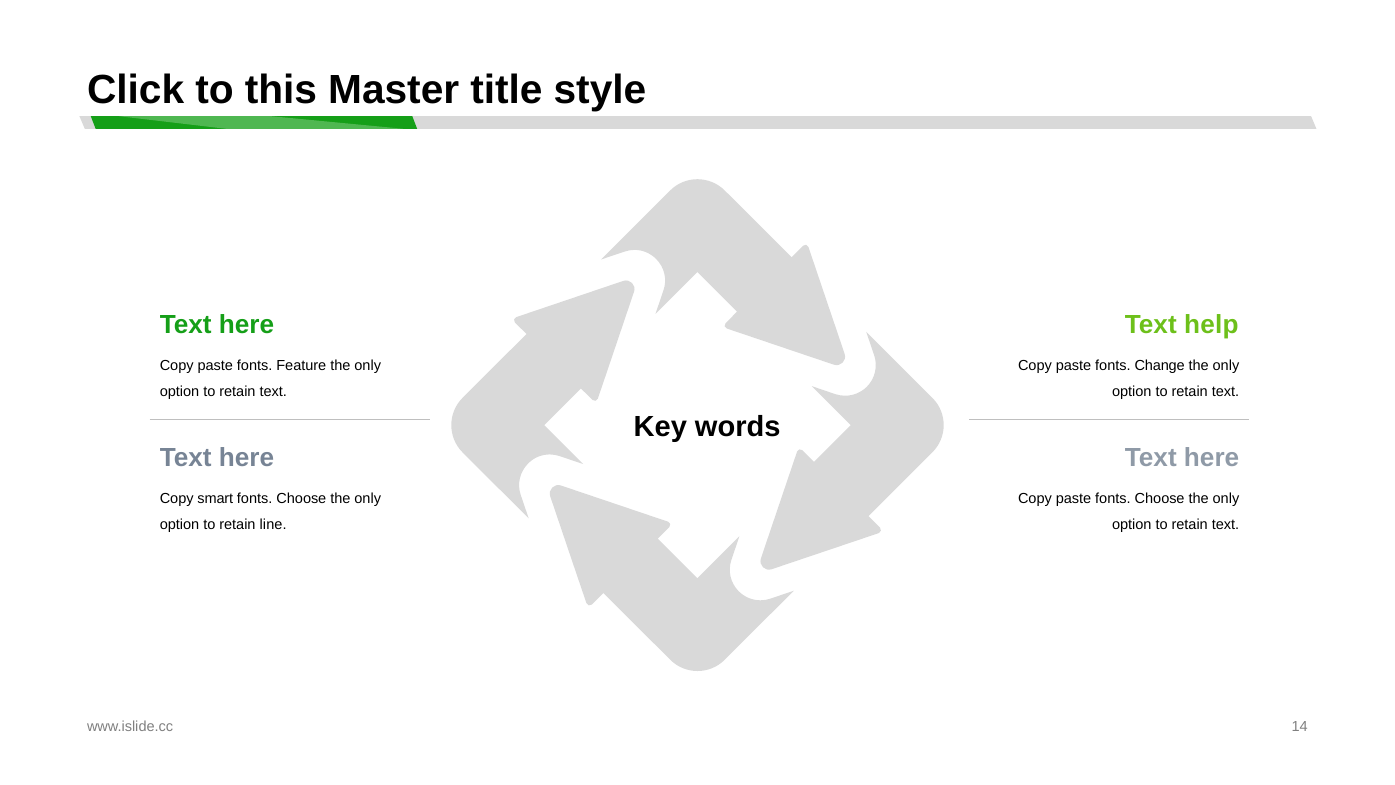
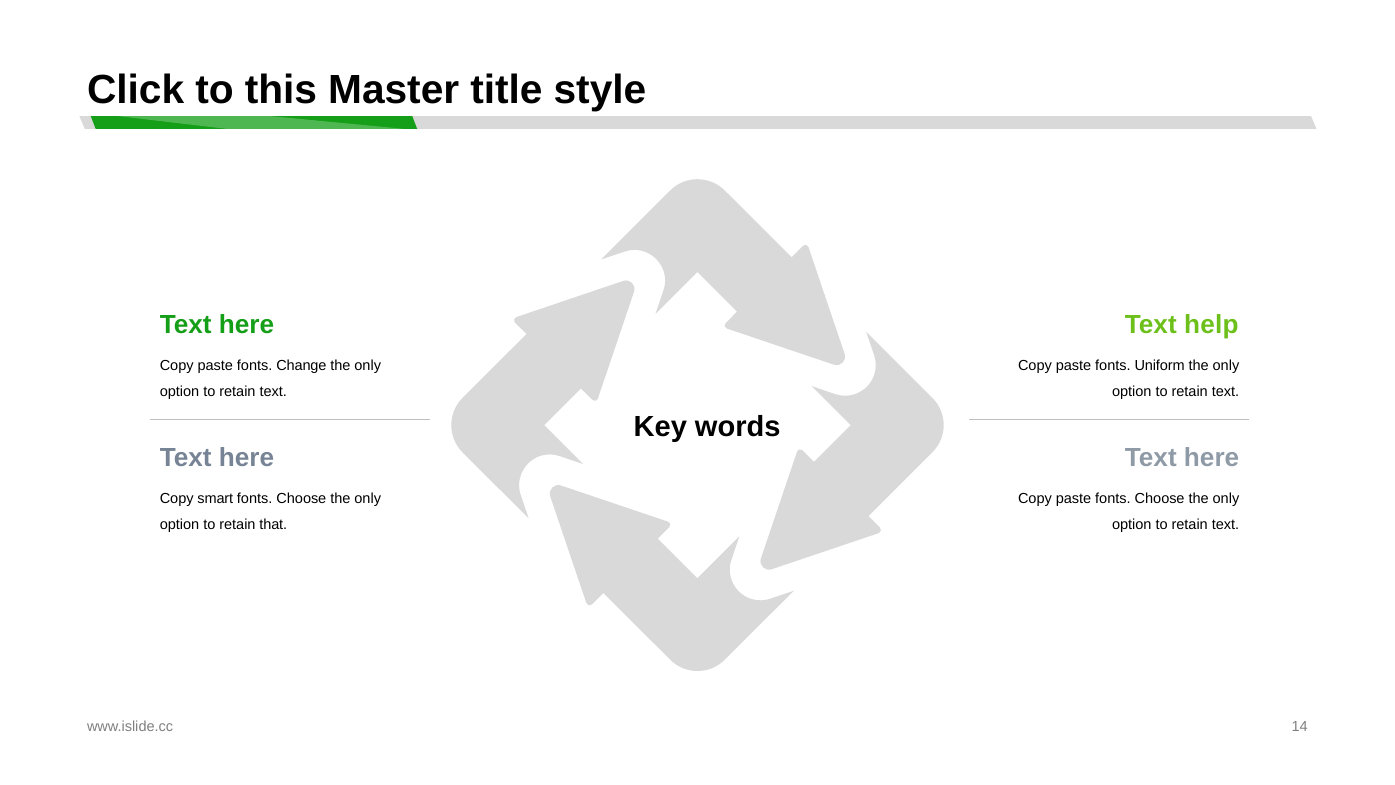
Feature: Feature -> Change
Change: Change -> Uniform
line: line -> that
